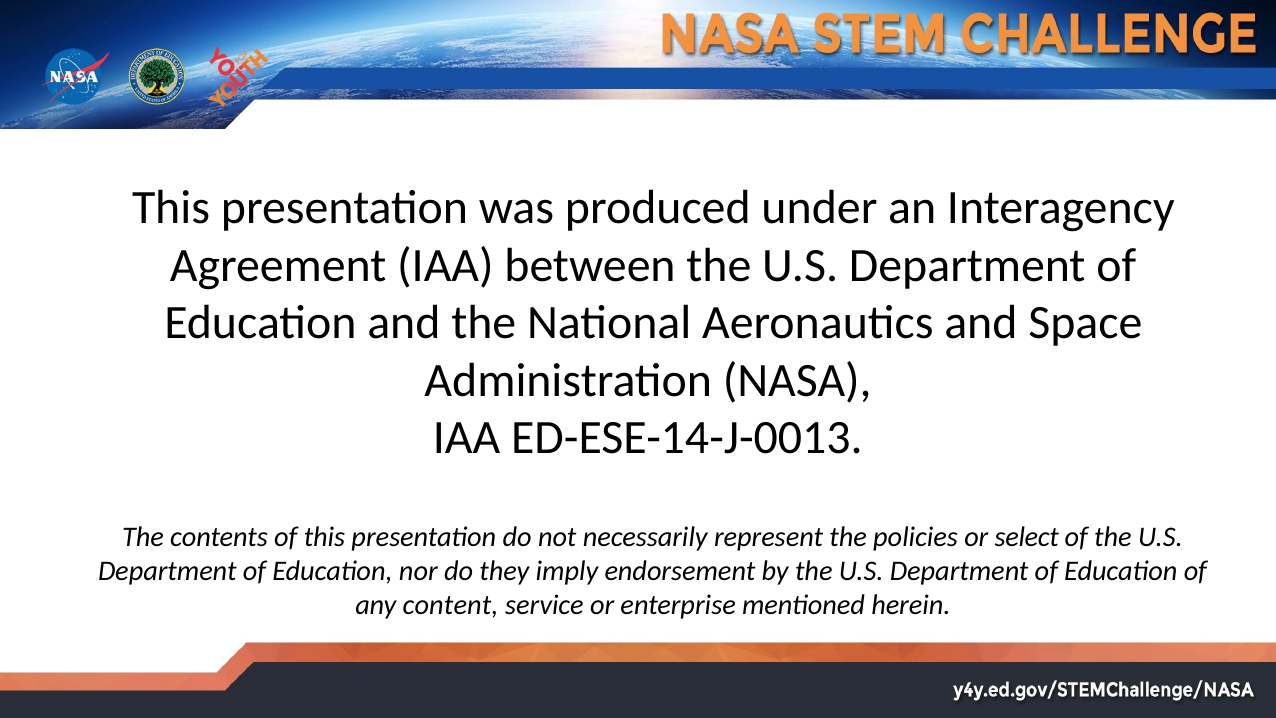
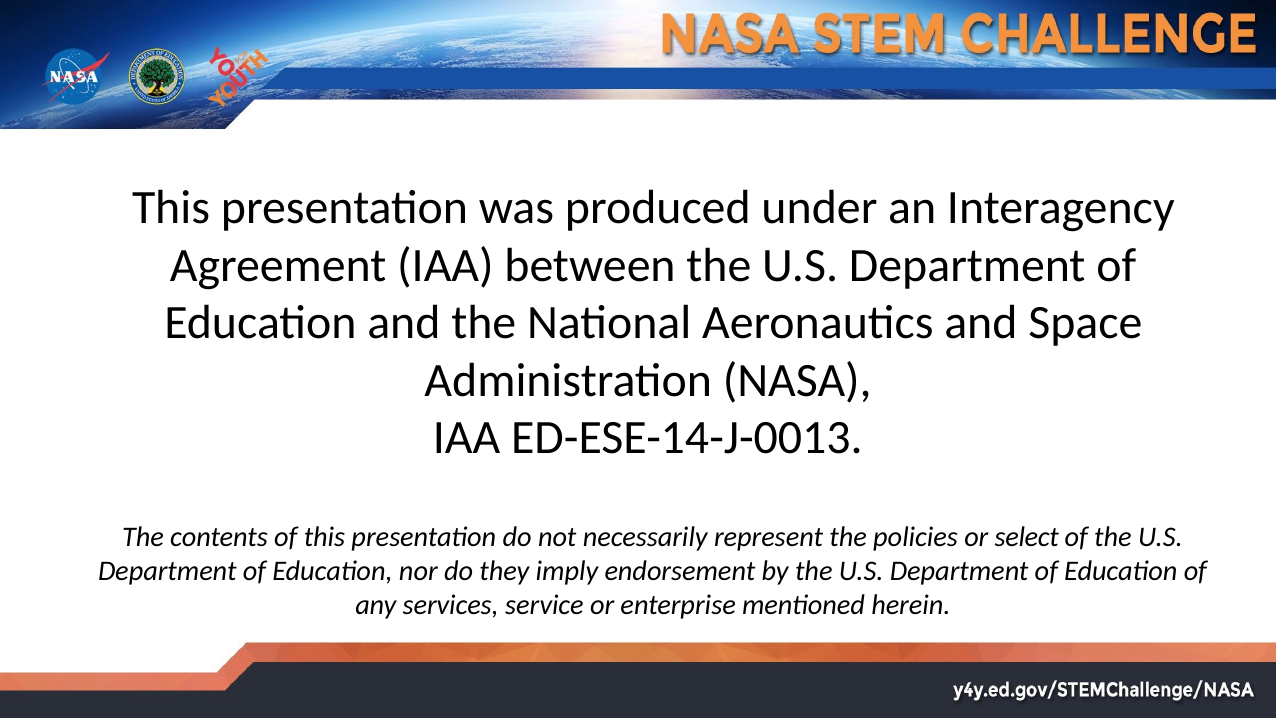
content: content -> services
